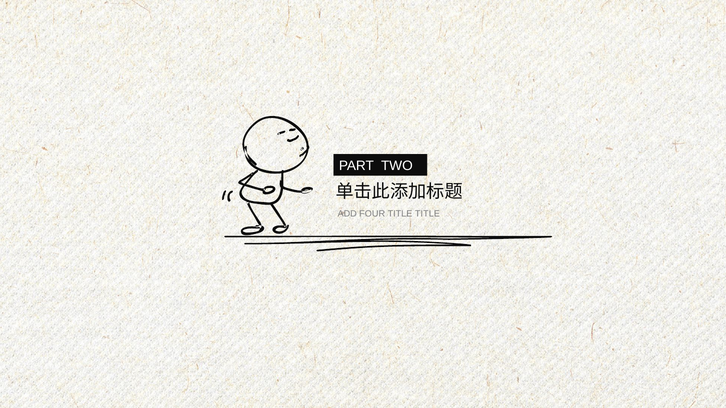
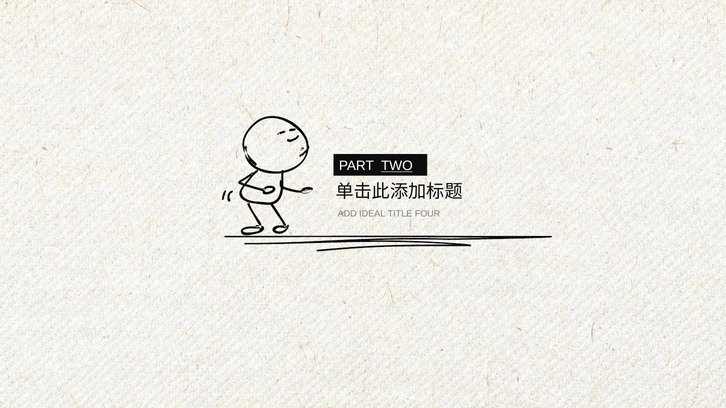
TWO underline: none -> present
FOUR: FOUR -> IDEAL
TITLE TITLE: TITLE -> FOUR
